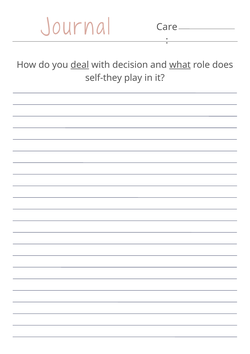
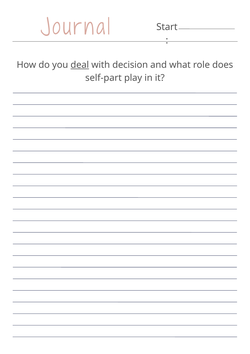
Care: Care -> Start
what underline: present -> none
self-they: self-they -> self-part
